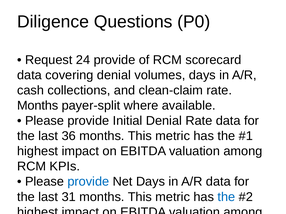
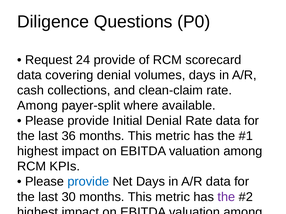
Months at (38, 106): Months -> Among
31: 31 -> 30
the at (226, 197) colour: blue -> purple
